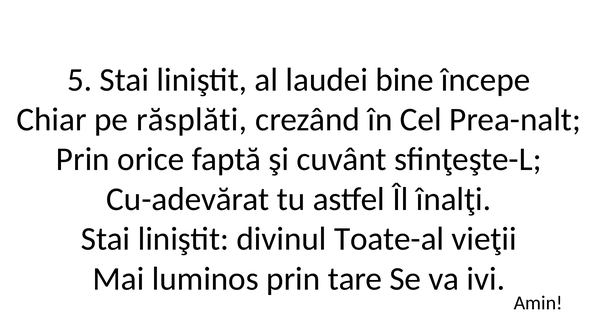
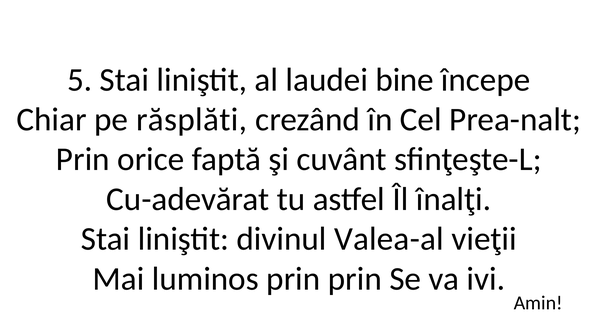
Toate-al: Toate-al -> Valea-al
prin tare: tare -> prin
